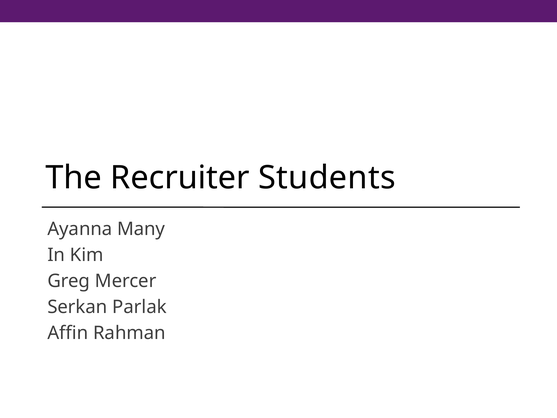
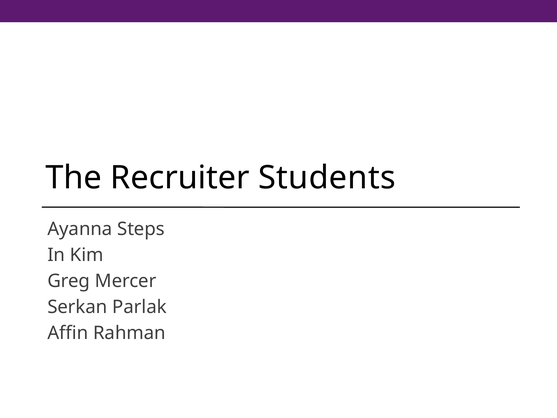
Many: Many -> Steps
